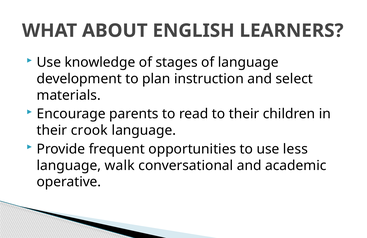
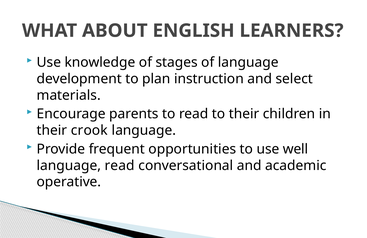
less: less -> well
language walk: walk -> read
